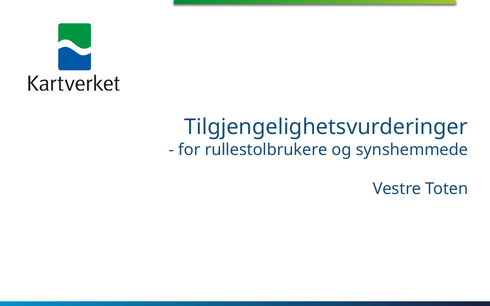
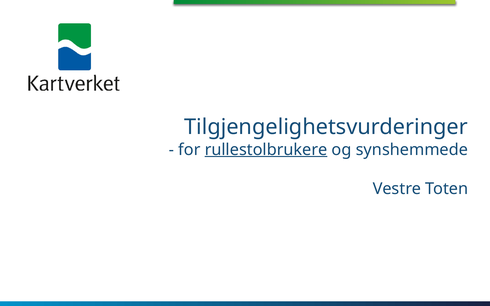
rullestolbrukere underline: none -> present
